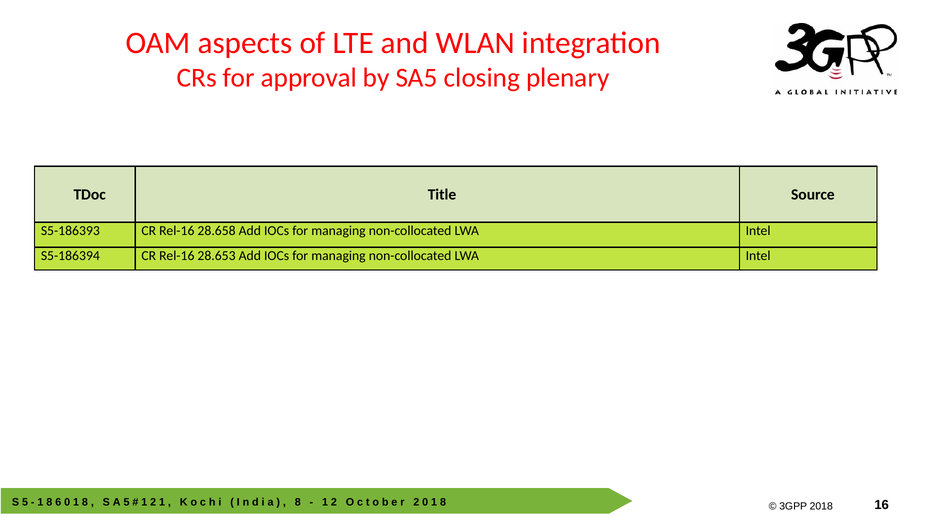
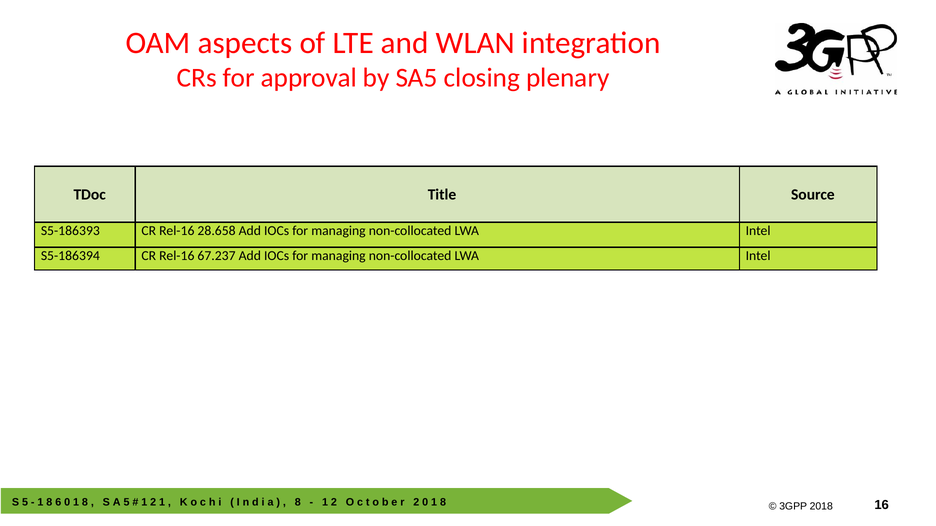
28.653: 28.653 -> 67.237
